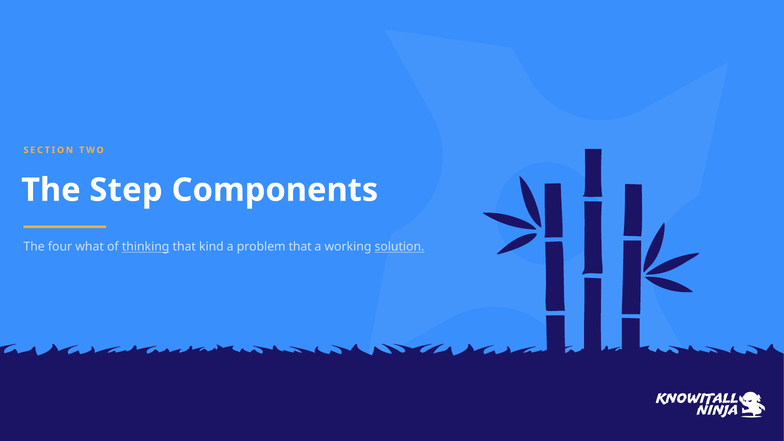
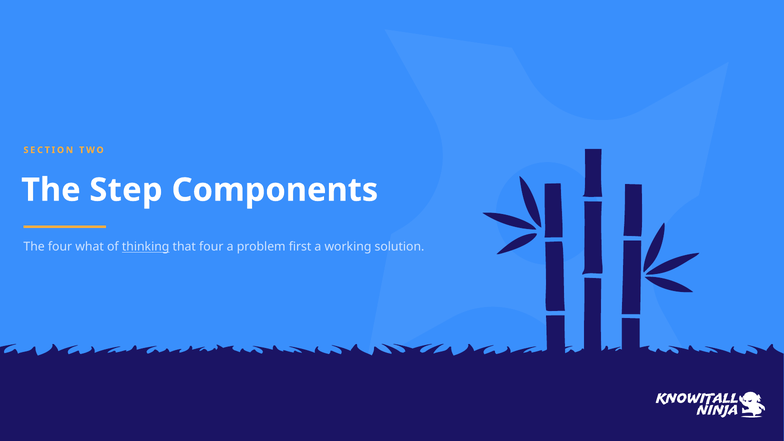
that kind: kind -> four
problem that: that -> first
solution underline: present -> none
